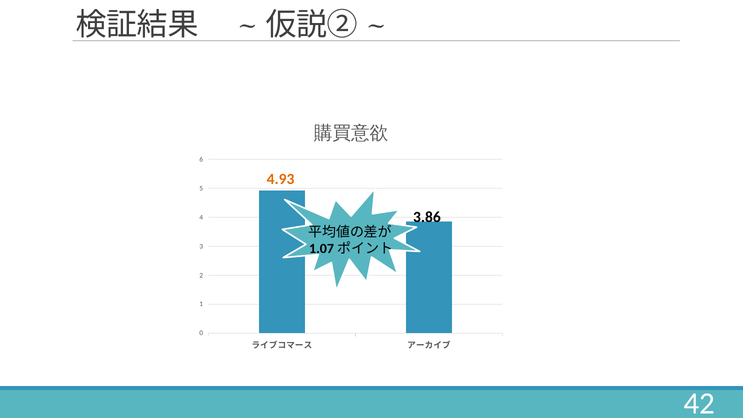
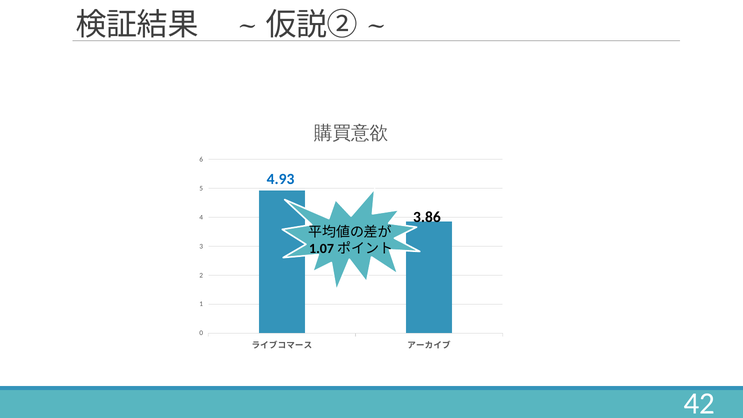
4.93 colour: orange -> blue
